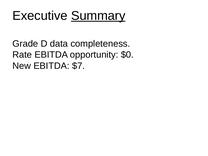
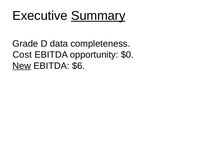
Rate: Rate -> Cost
New underline: none -> present
$7: $7 -> $6
